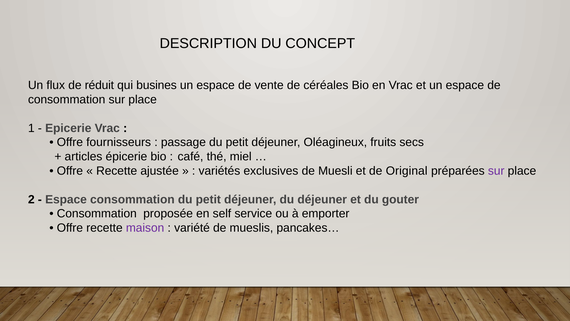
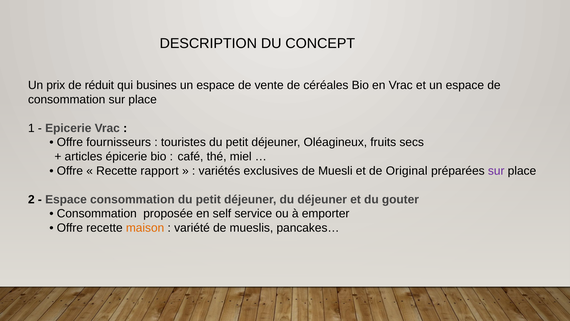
flux: flux -> prix
passage: passage -> touristes
ajustée: ajustée -> rapport
maison colour: purple -> orange
